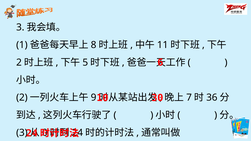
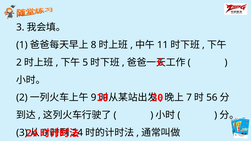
36: 36 -> 56
